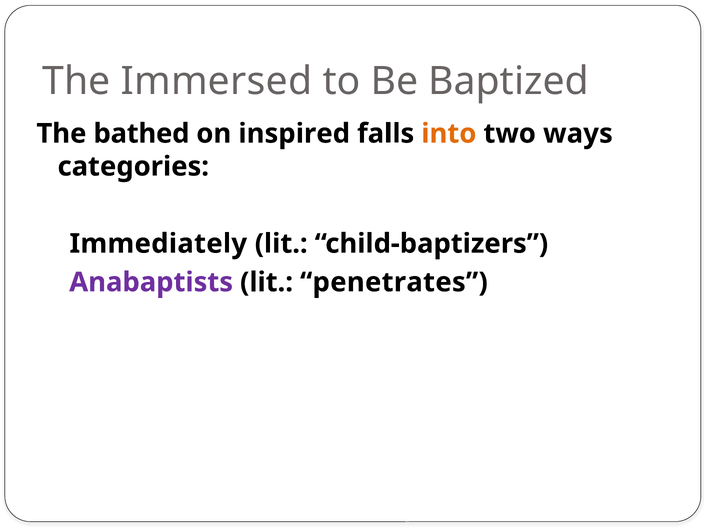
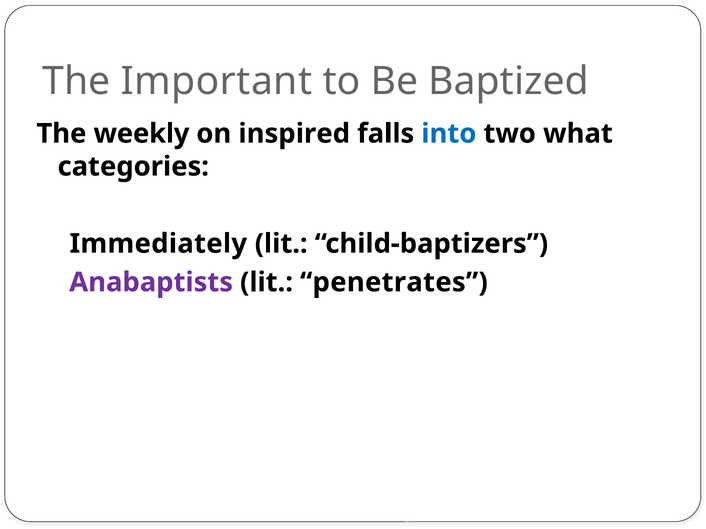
Immersed: Immersed -> Important
bathed: bathed -> weekly
into colour: orange -> blue
ways: ways -> what
